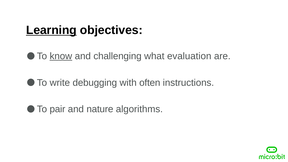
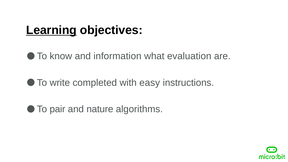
know underline: present -> none
challenging: challenging -> information
debugging: debugging -> completed
often: often -> easy
